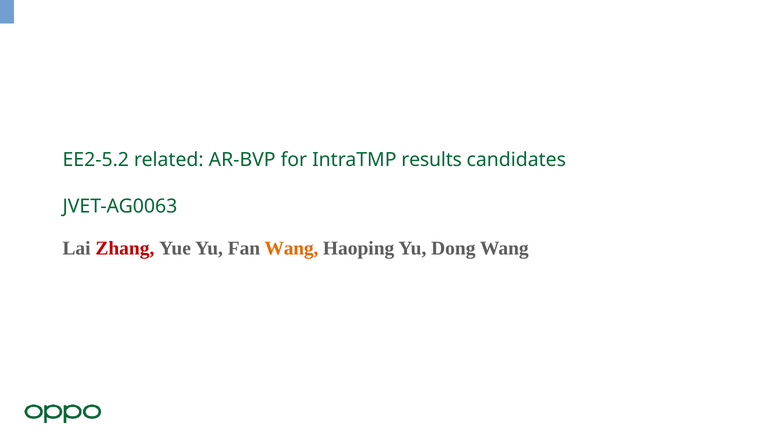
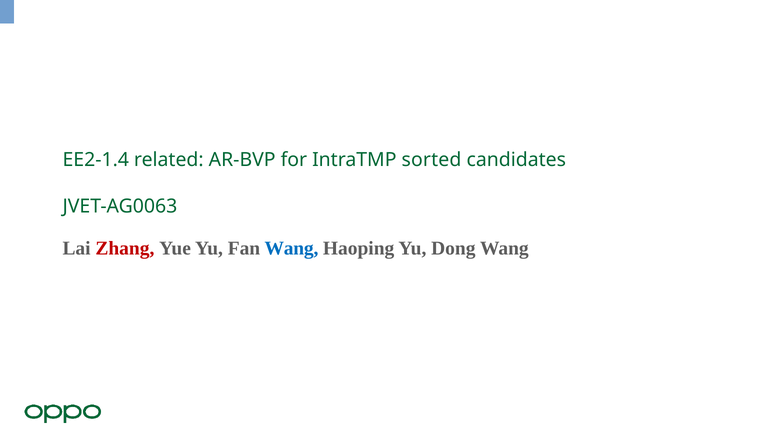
EE2-5.2: EE2-5.2 -> EE2-1.4
results: results -> sorted
Wang at (291, 248) colour: orange -> blue
